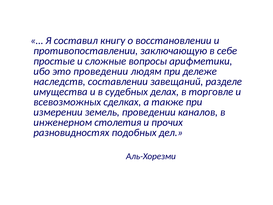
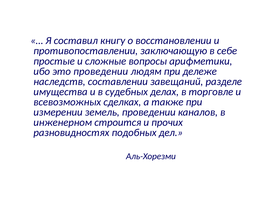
столетия: столетия -> строится
